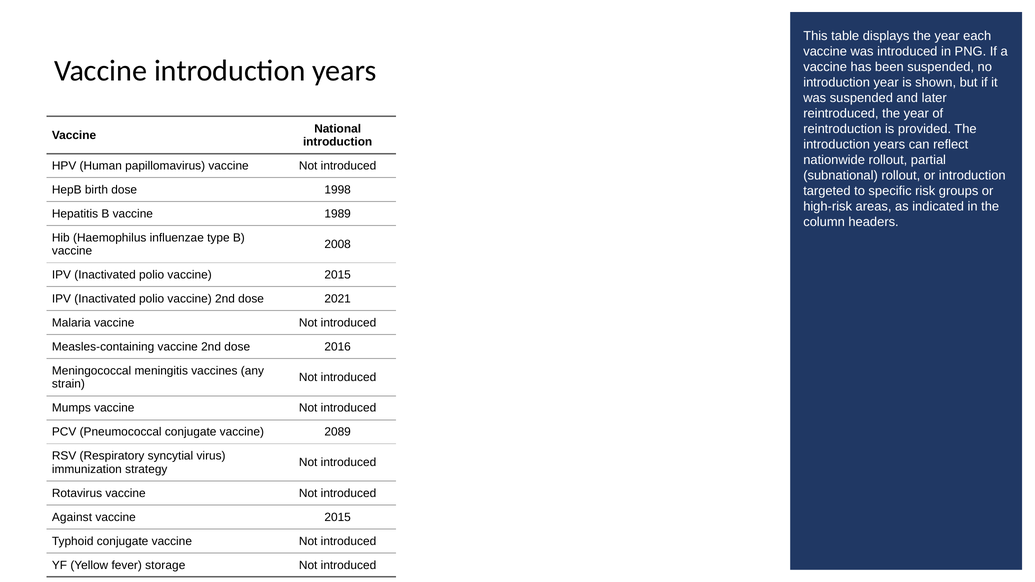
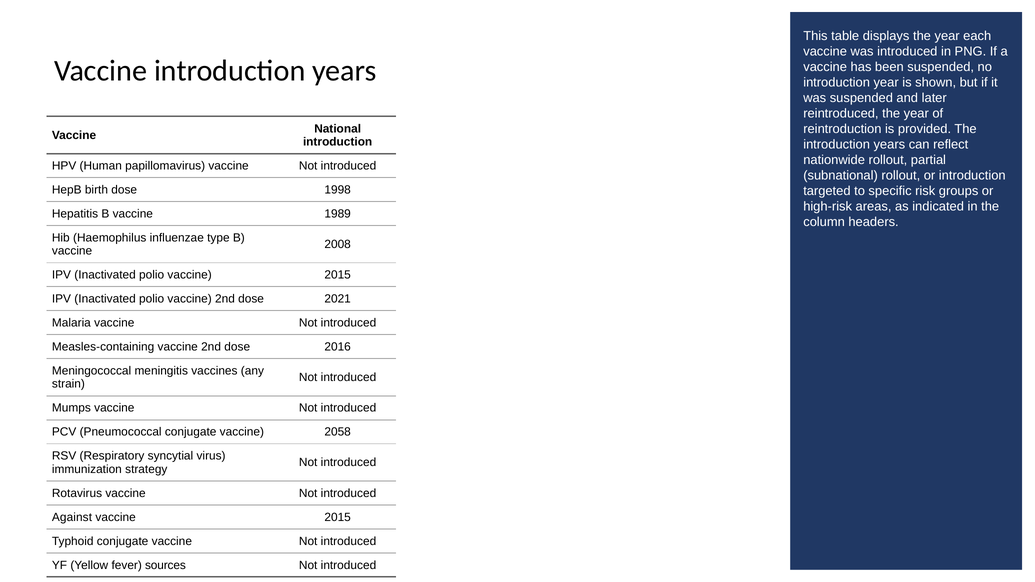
2089: 2089 -> 2058
storage: storage -> sources
